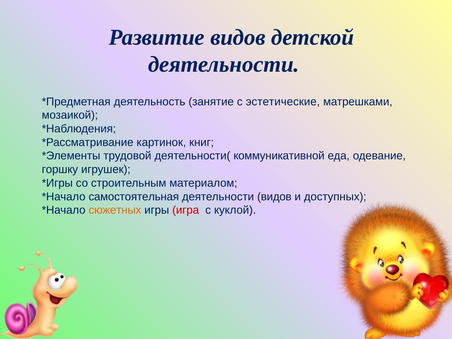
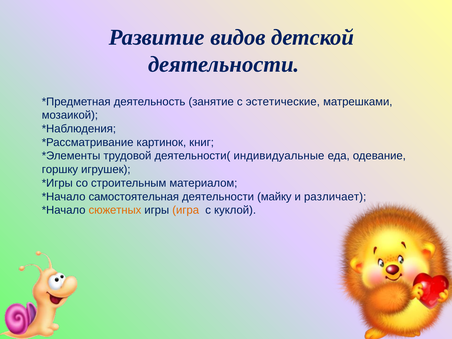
коммуникативной: коммуникативной -> индивидуальные
деятельности видов: видов -> майку
доступных: доступных -> различает
игра colour: red -> orange
